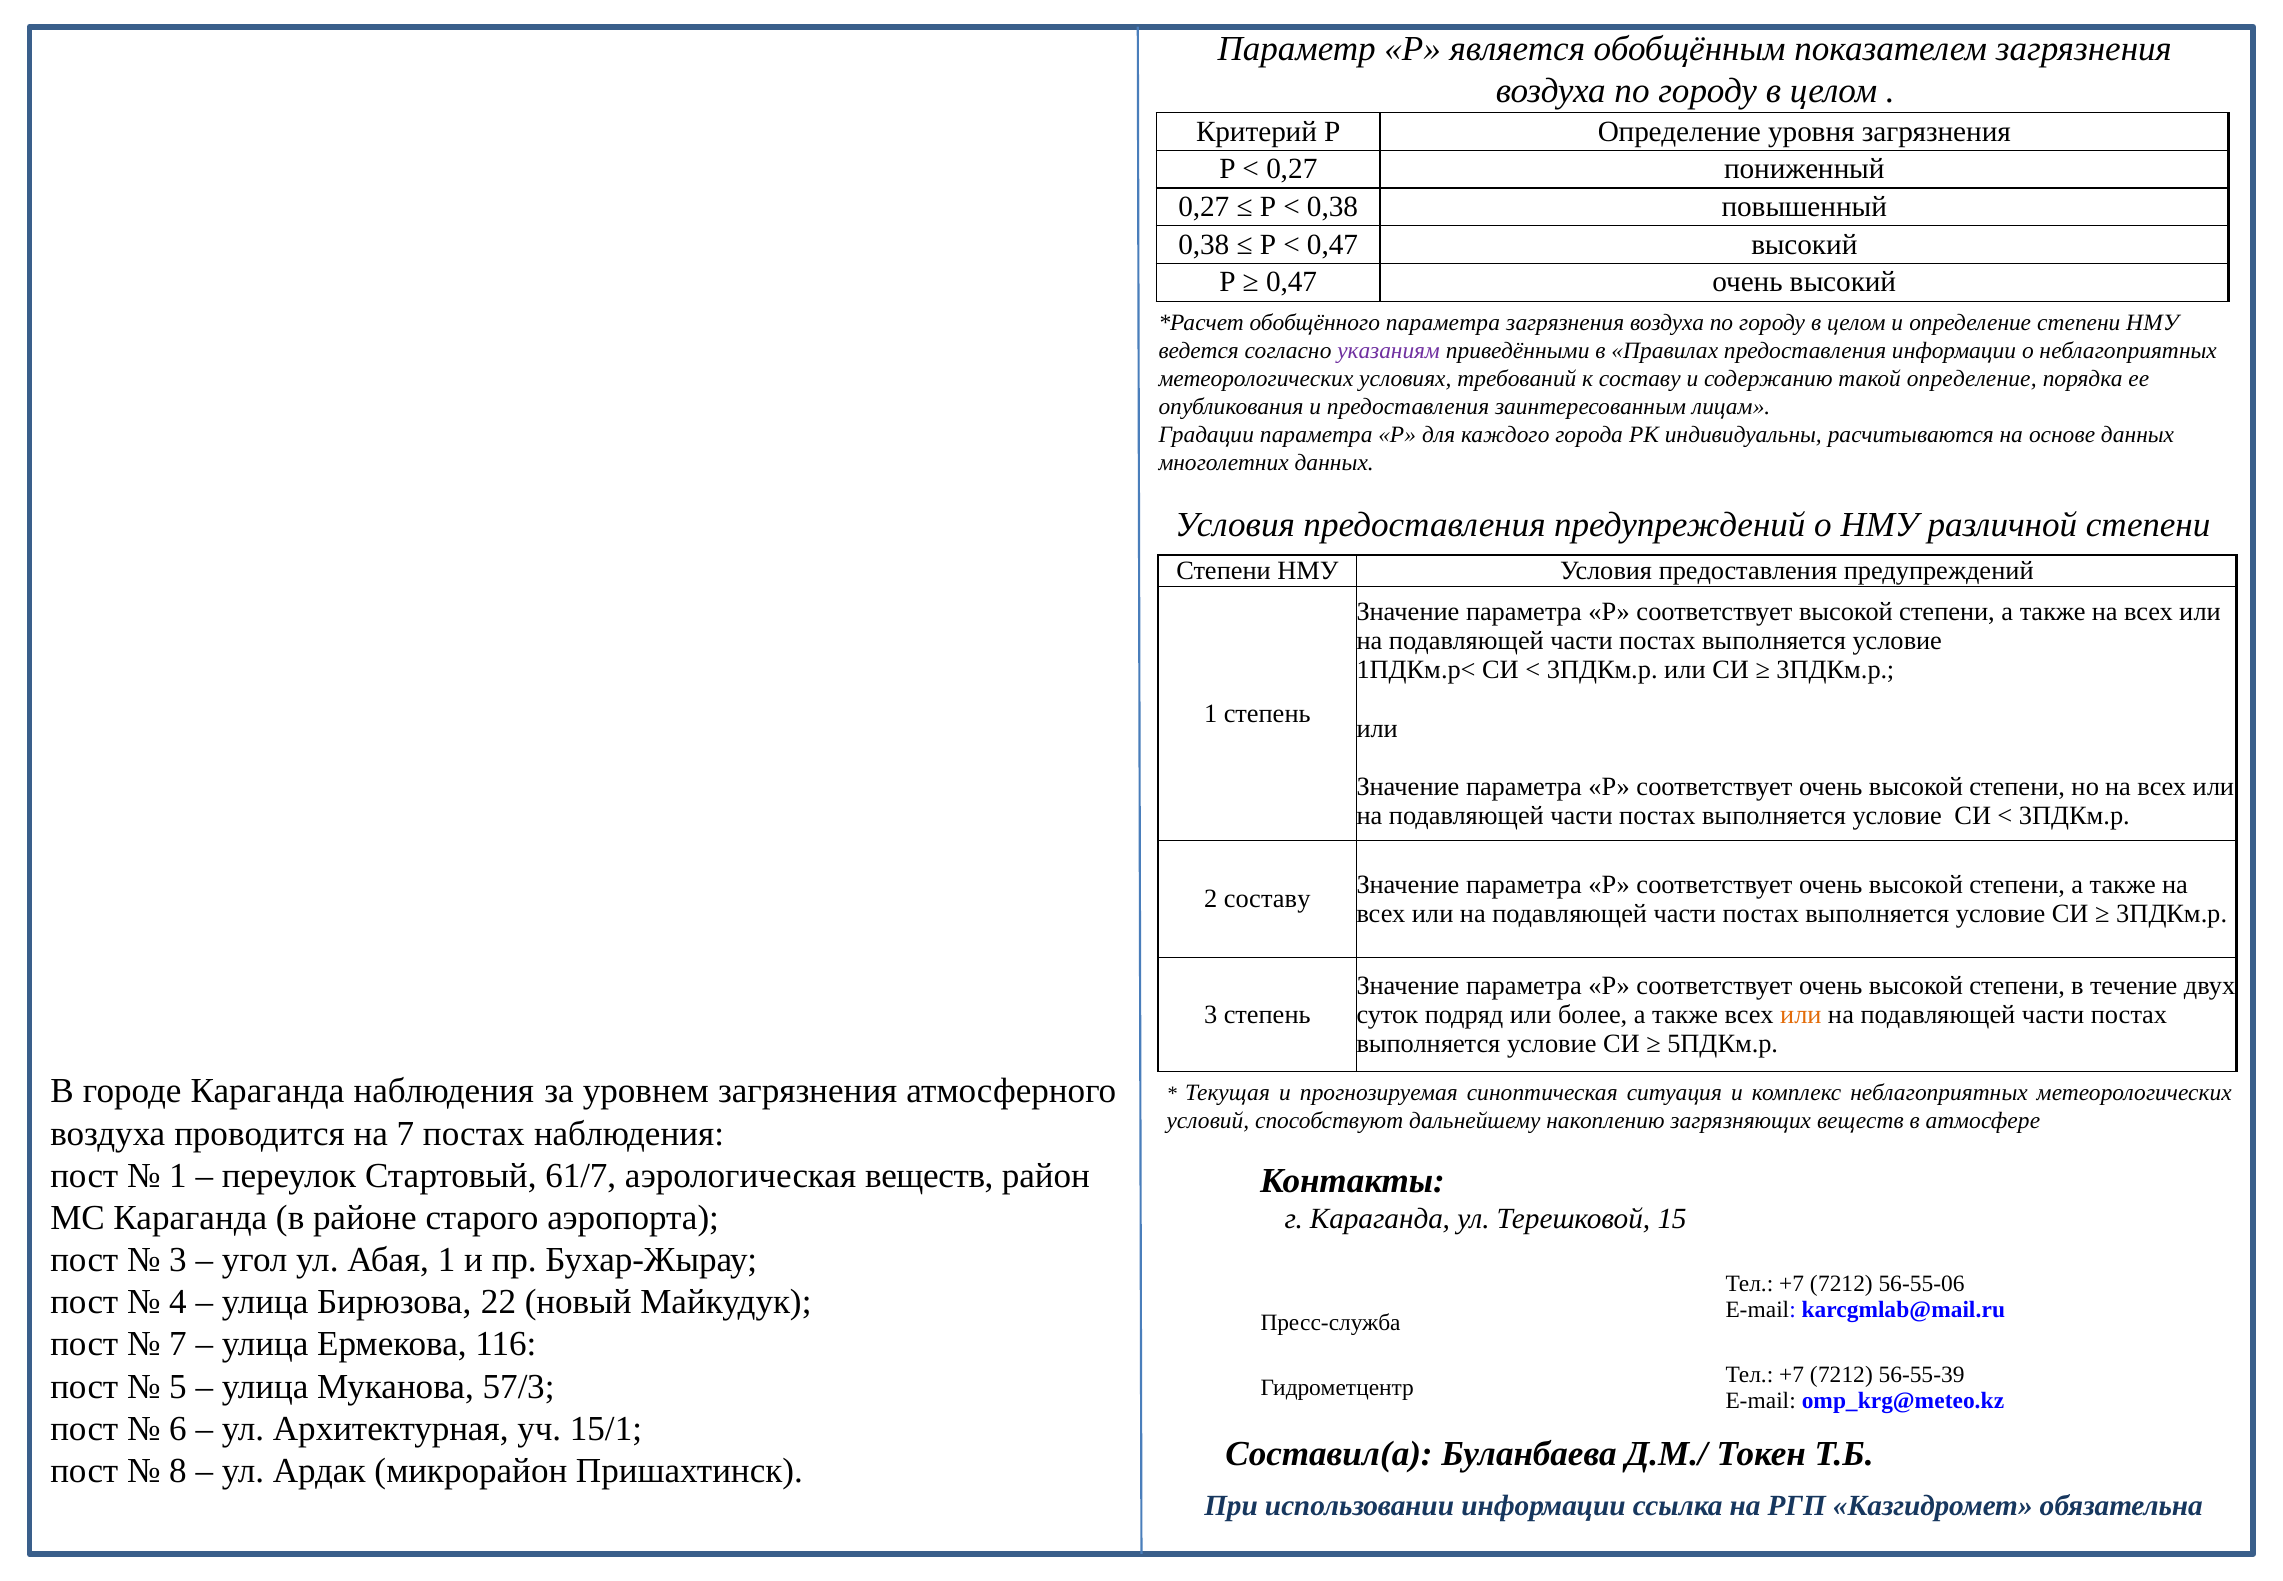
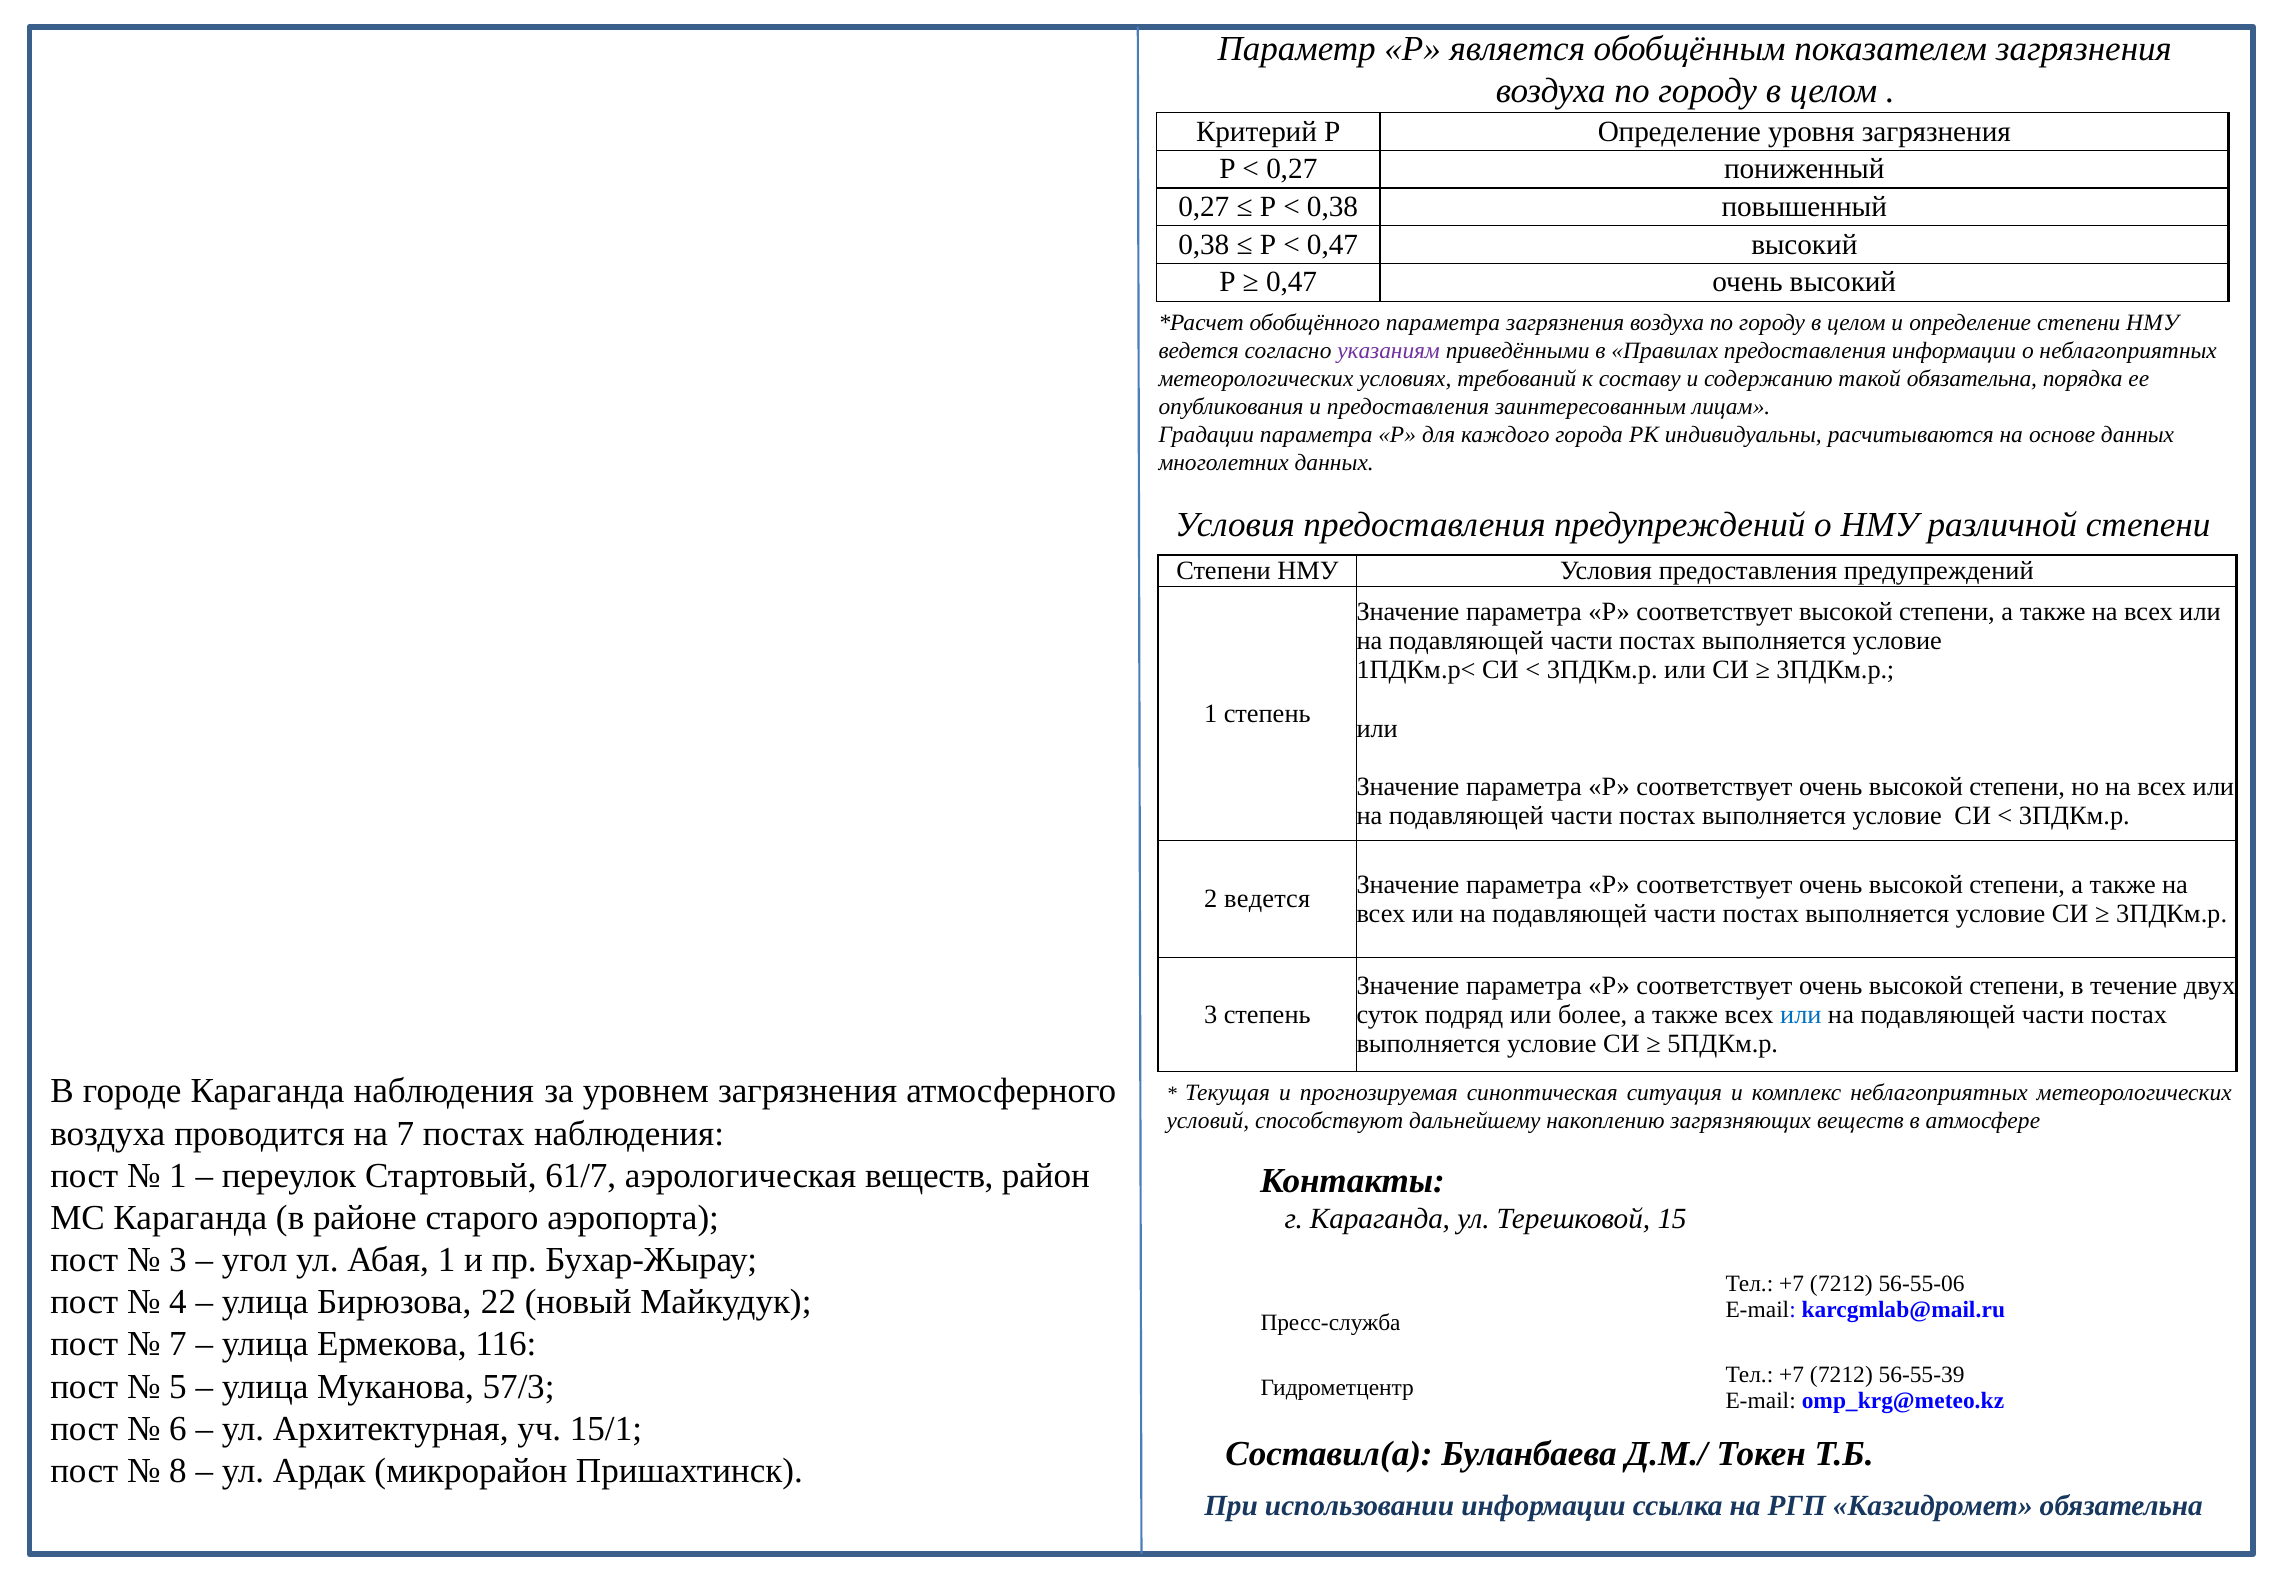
такой определение: определение -> обязательна
2 составу: составу -> ведется
или at (1801, 1014) colour: orange -> blue
